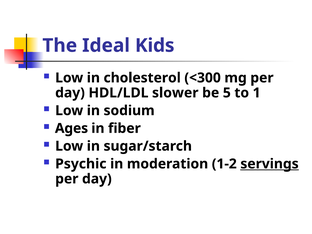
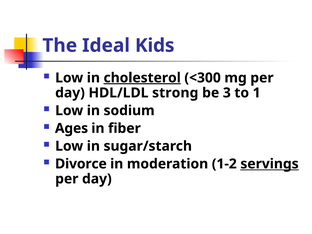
cholesterol underline: none -> present
slower: slower -> strong
5: 5 -> 3
Psychic: Psychic -> Divorce
